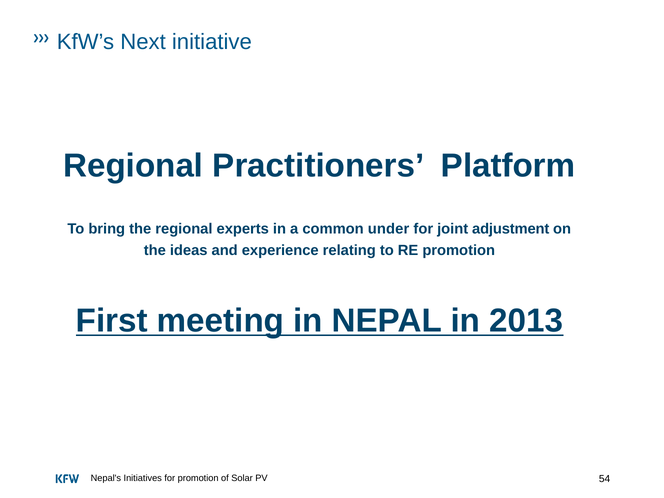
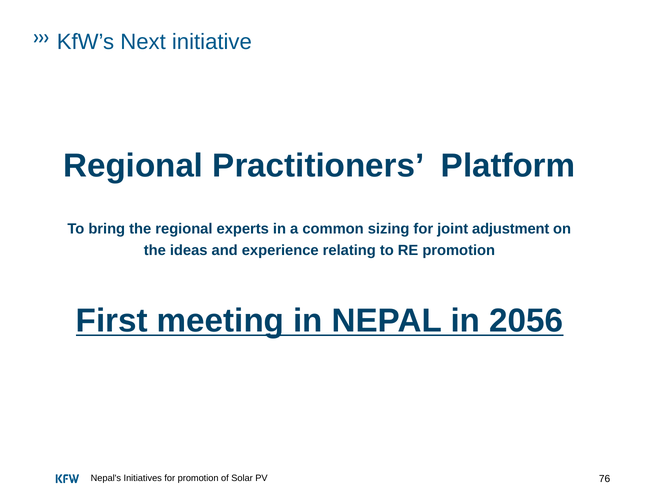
under: under -> sizing
2013: 2013 -> 2056
54: 54 -> 76
